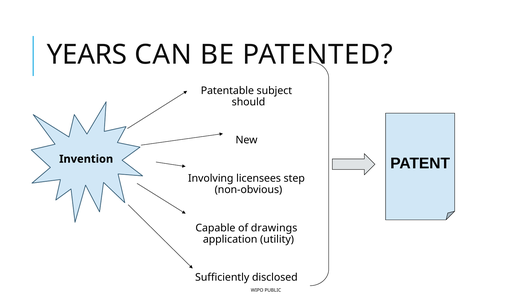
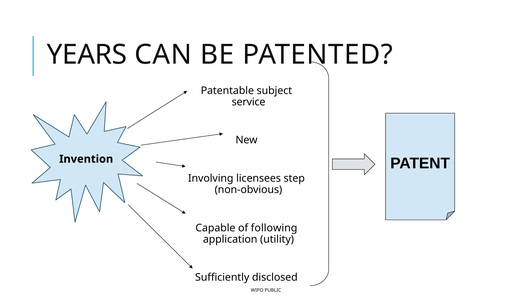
should: should -> service
drawings: drawings -> following
